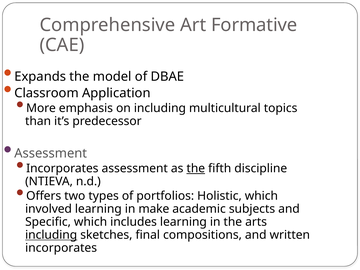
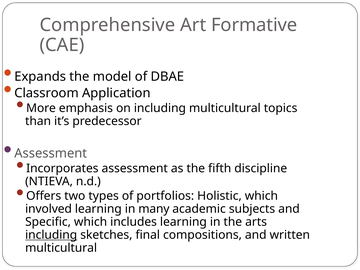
the at (196, 168) underline: present -> none
make: make -> many
incorporates at (61, 248): incorporates -> multicultural
